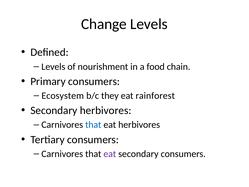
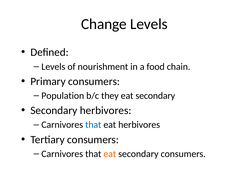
Ecosystem: Ecosystem -> Population
they eat rainforest: rainforest -> secondary
eat at (110, 154) colour: purple -> orange
